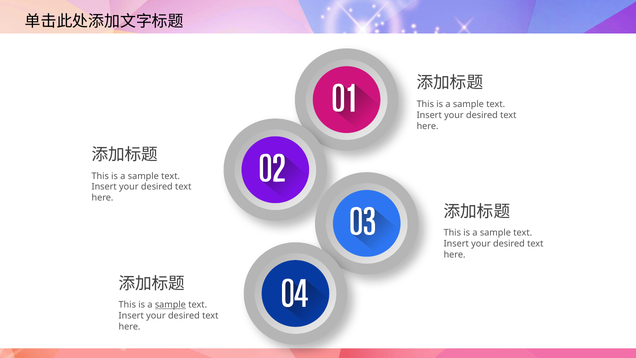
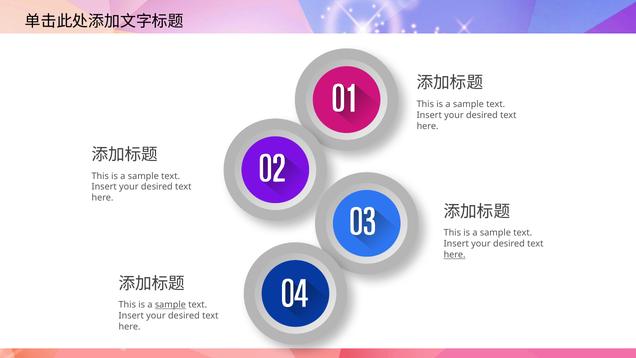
here at (455, 255) underline: none -> present
